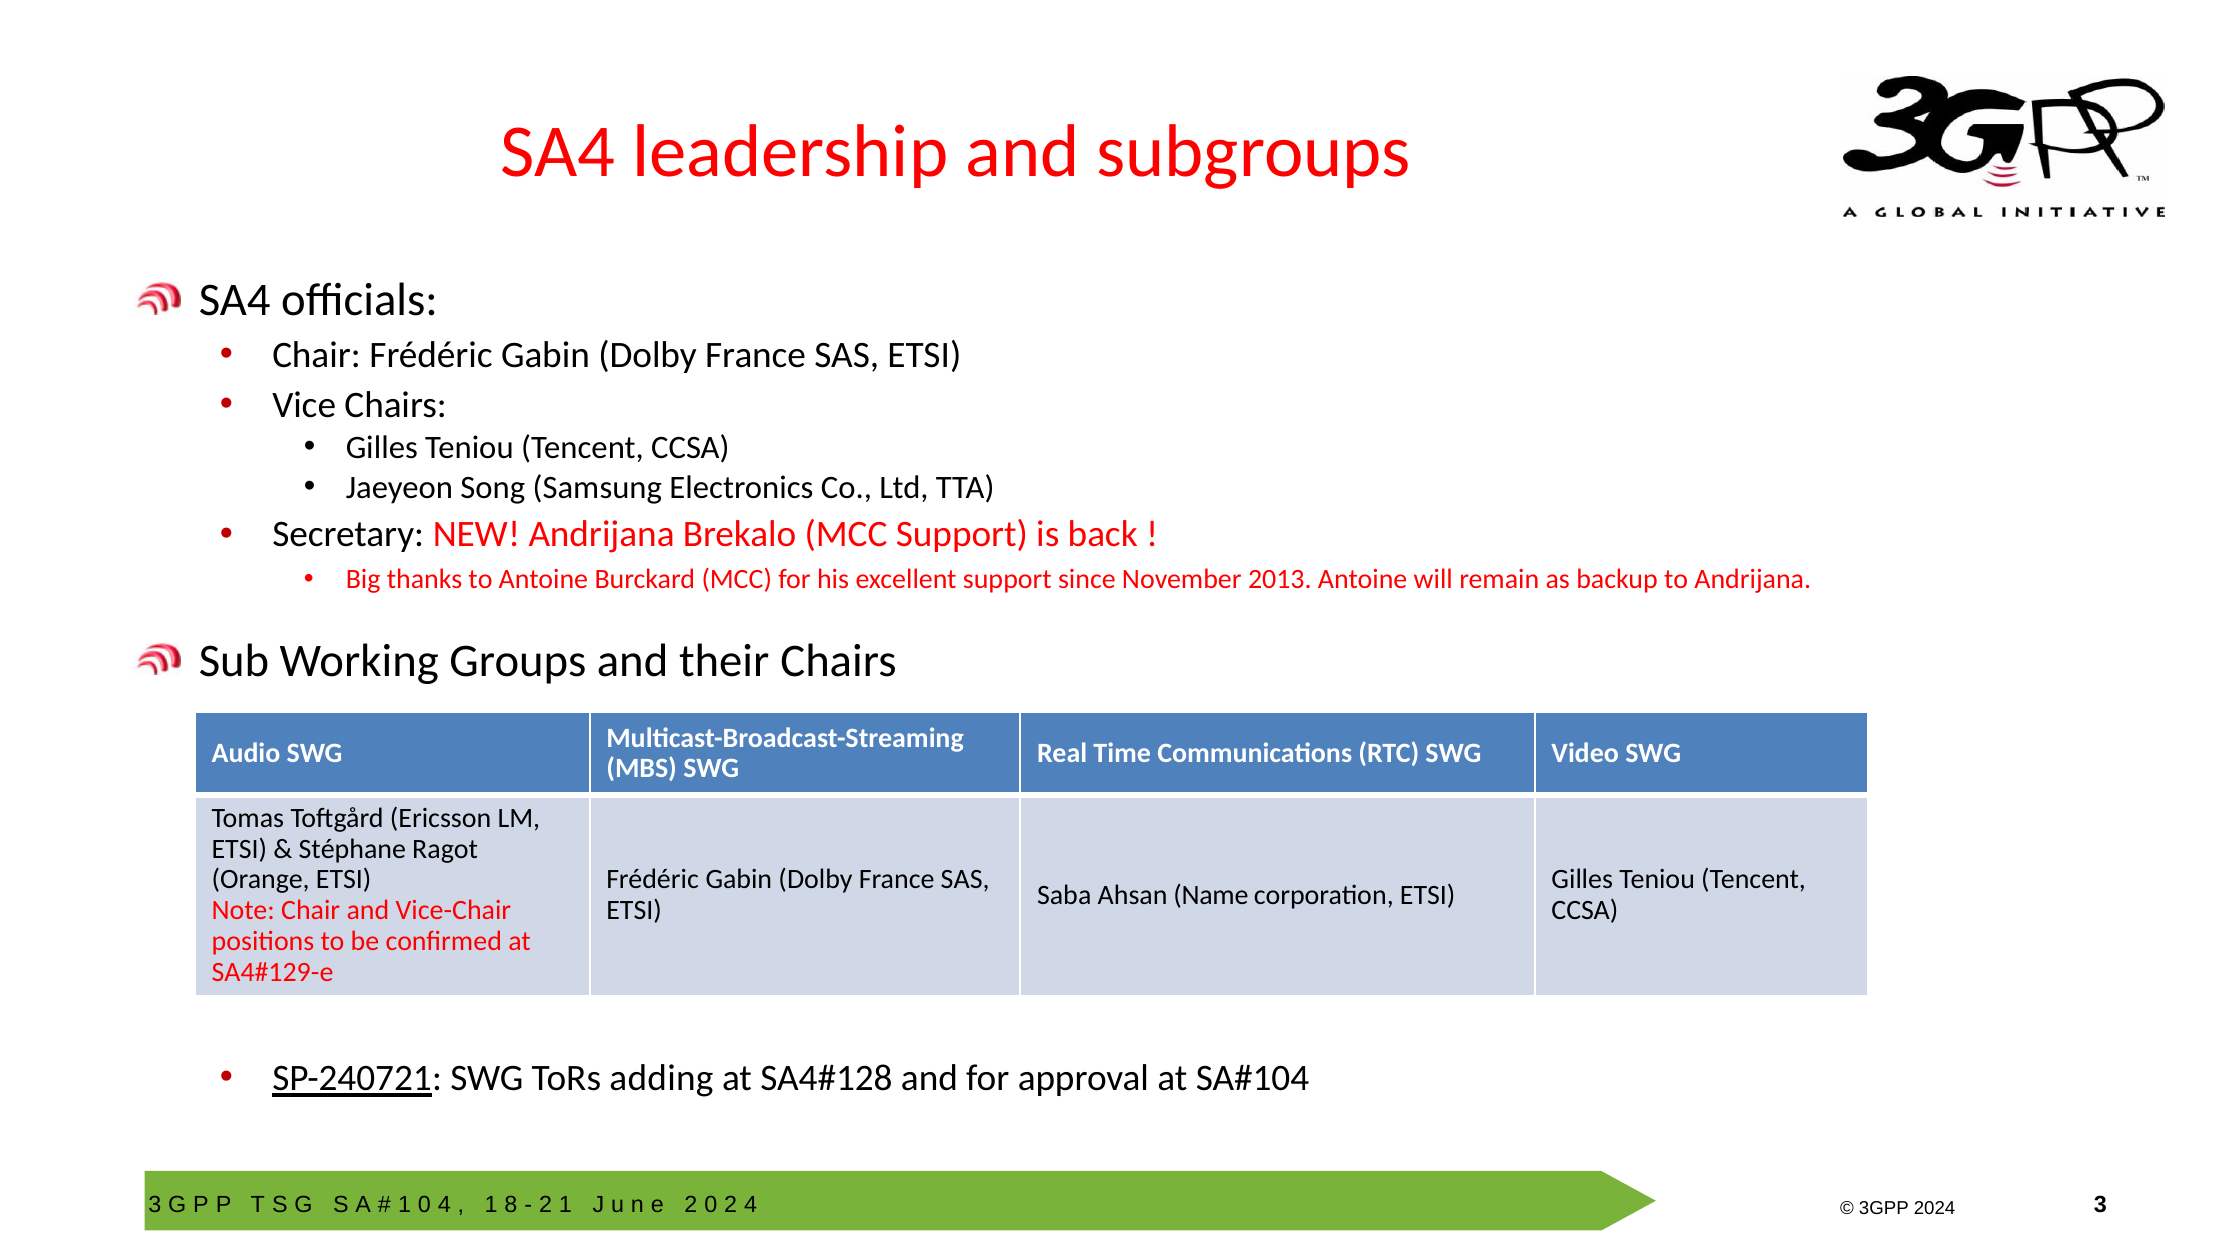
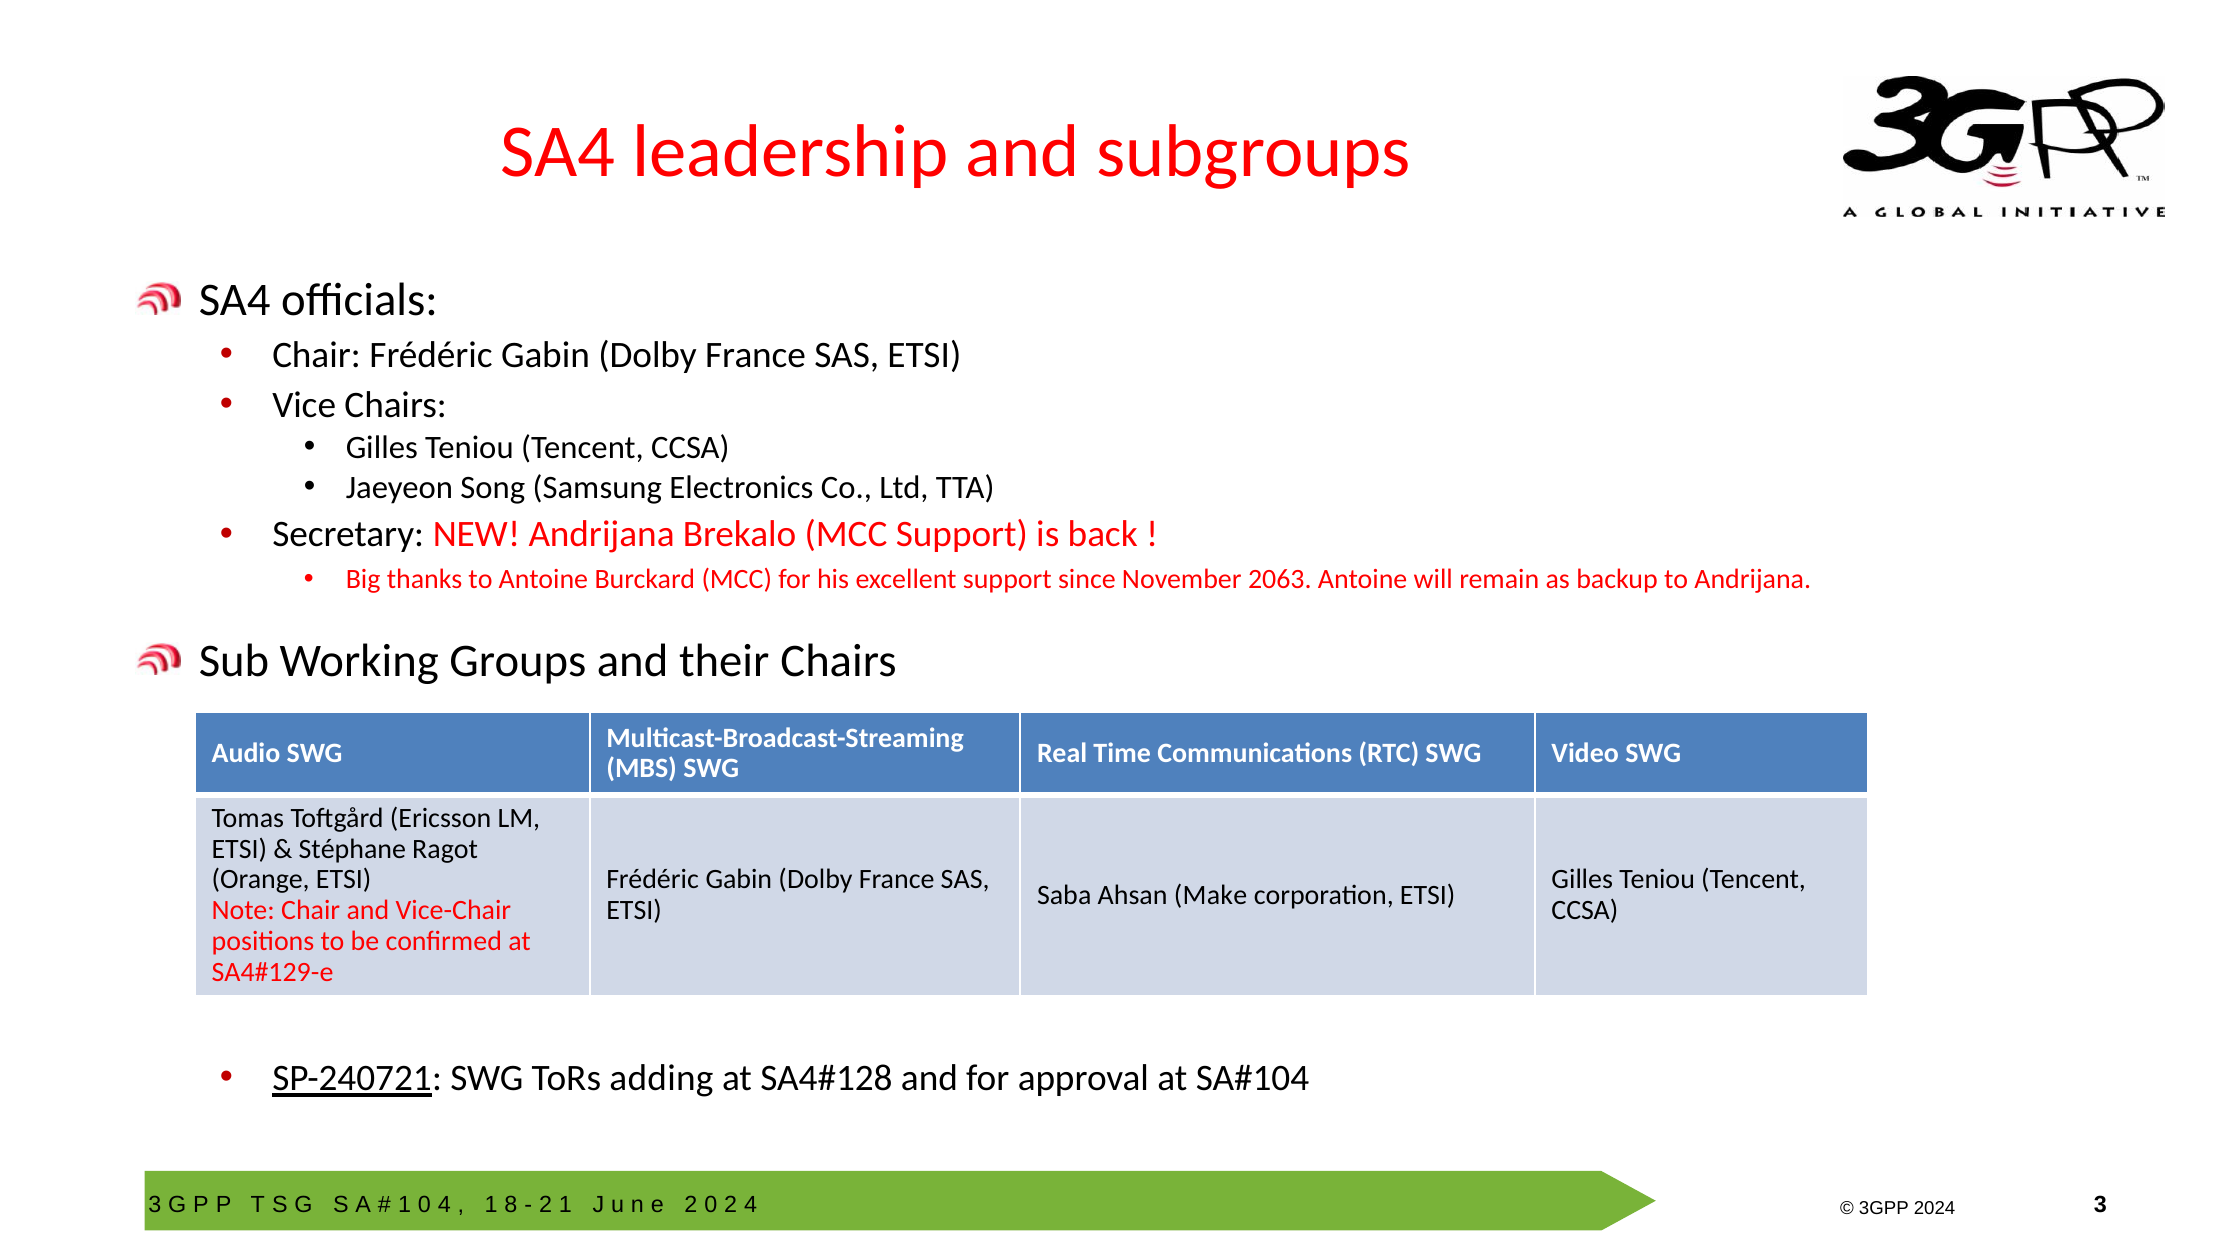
2013: 2013 -> 2063
Name: Name -> Make
